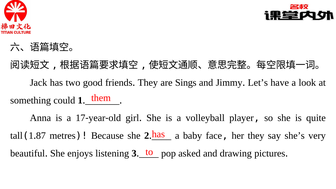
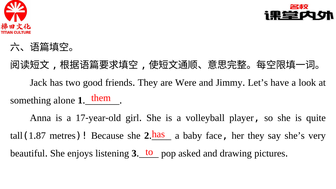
Sings: Sings -> Were
could: could -> alone
